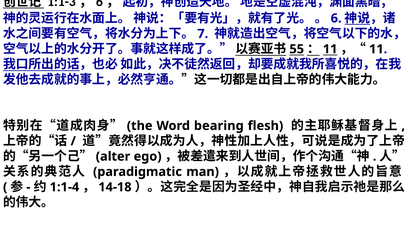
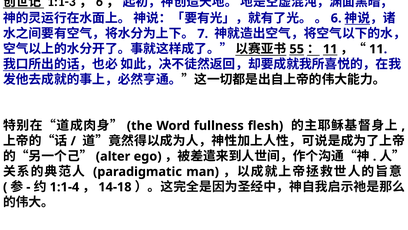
bearing: bearing -> fullness
